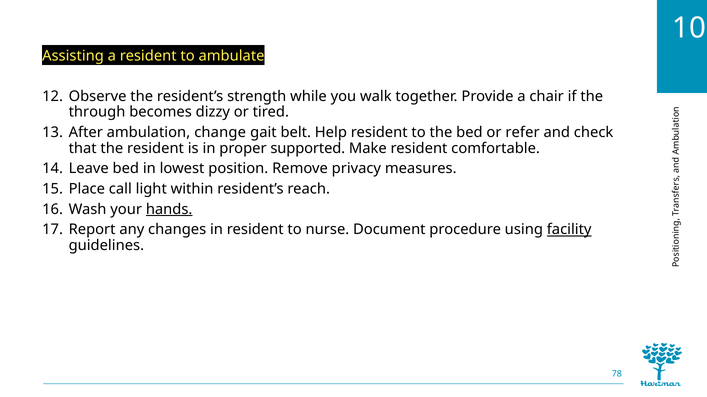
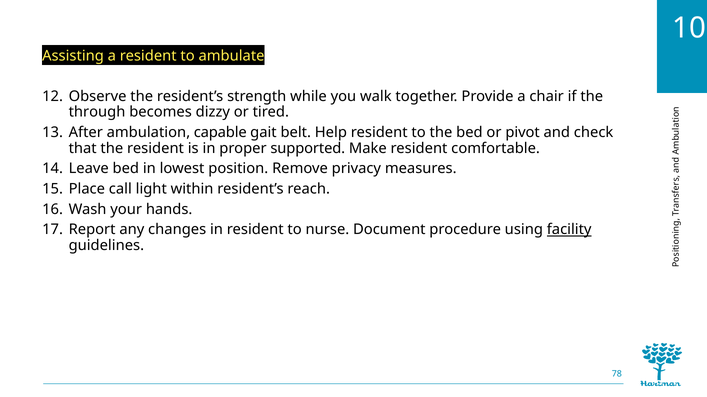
change: change -> capable
refer: refer -> pivot
hands underline: present -> none
